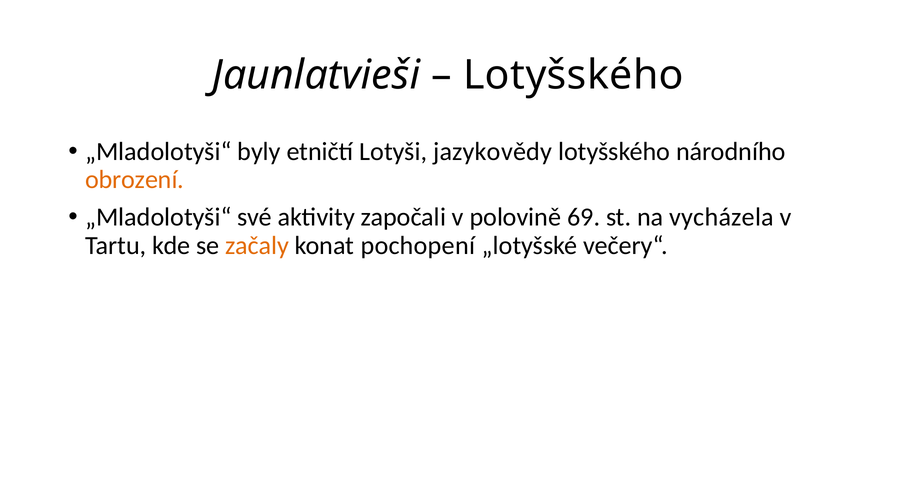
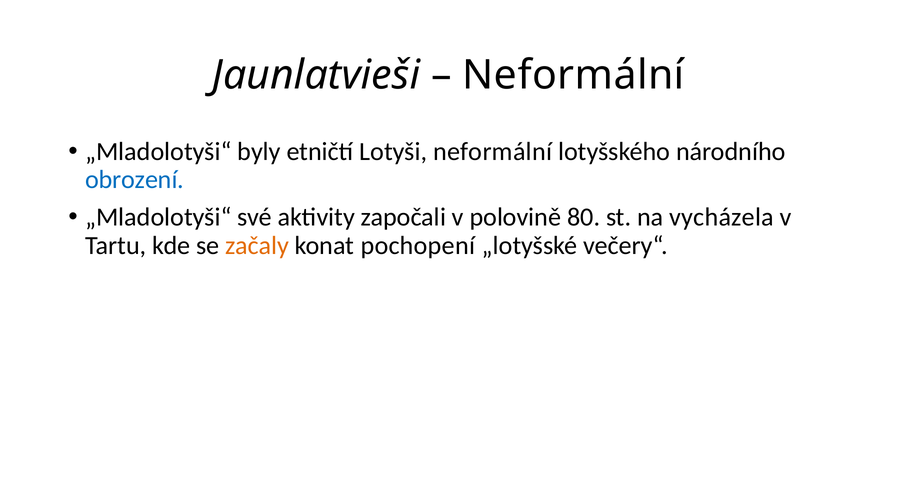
Lotyšského at (573, 75): Lotyšského -> Neformální
Lotyši jazykovědy: jazykovědy -> neformální
obrození colour: orange -> blue
69: 69 -> 80
